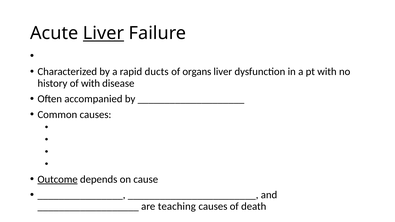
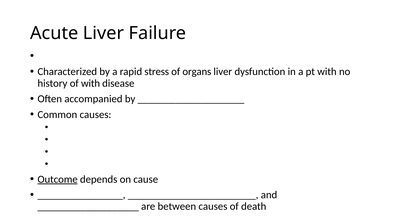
Liver at (103, 33) underline: present -> none
ducts: ducts -> stress
teaching: teaching -> between
